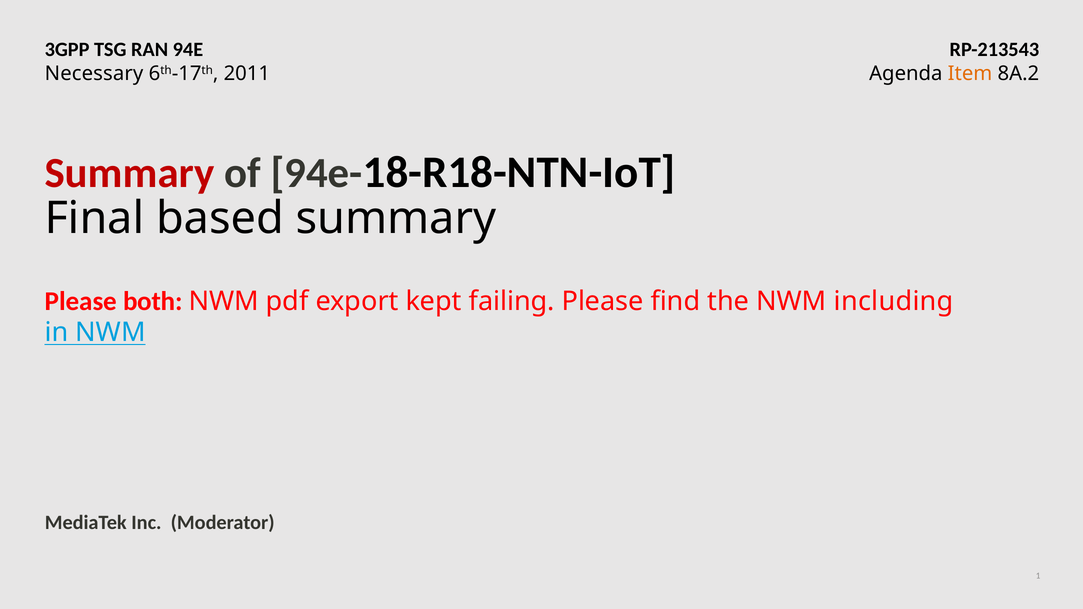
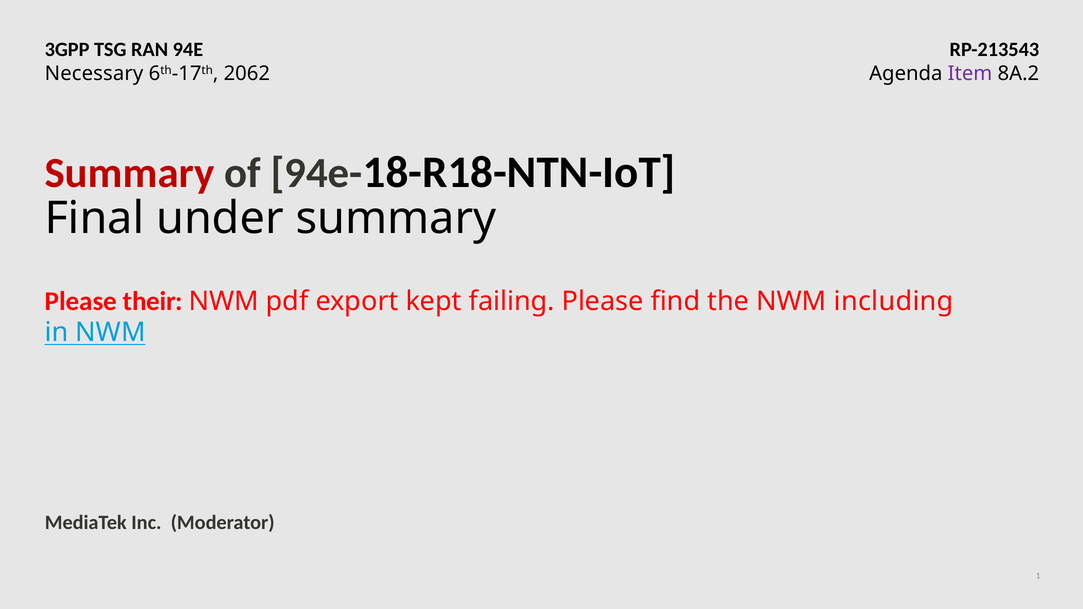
2011: 2011 -> 2062
Item colour: orange -> purple
based: based -> under
both: both -> their
